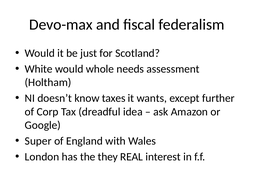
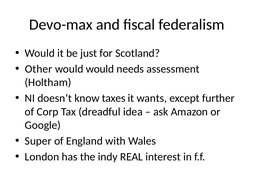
White: White -> Other
would whole: whole -> would
they: they -> indy
